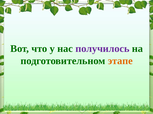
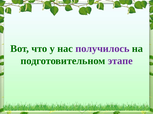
этапе colour: orange -> purple
